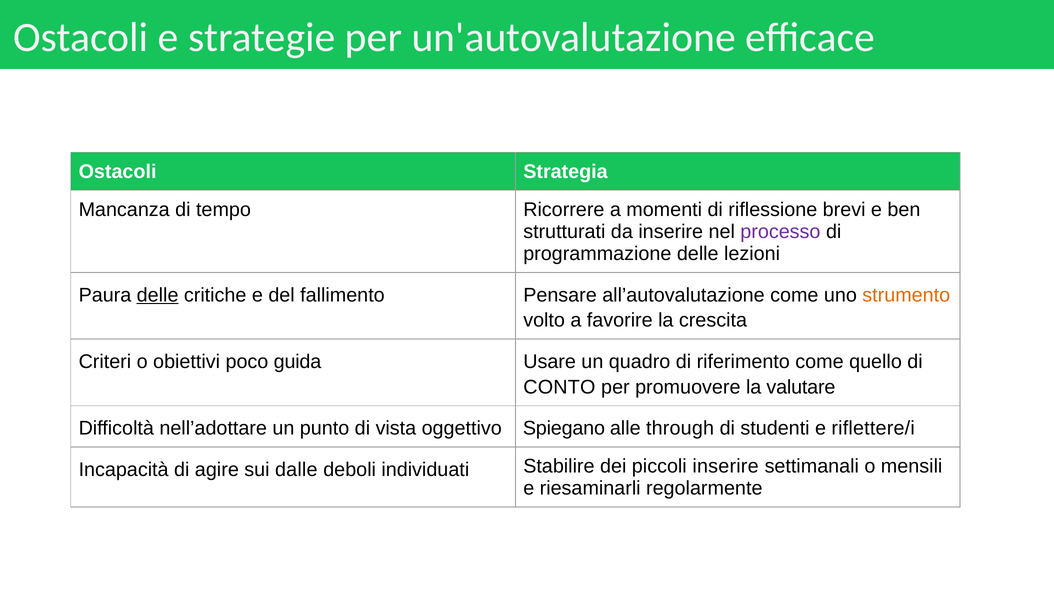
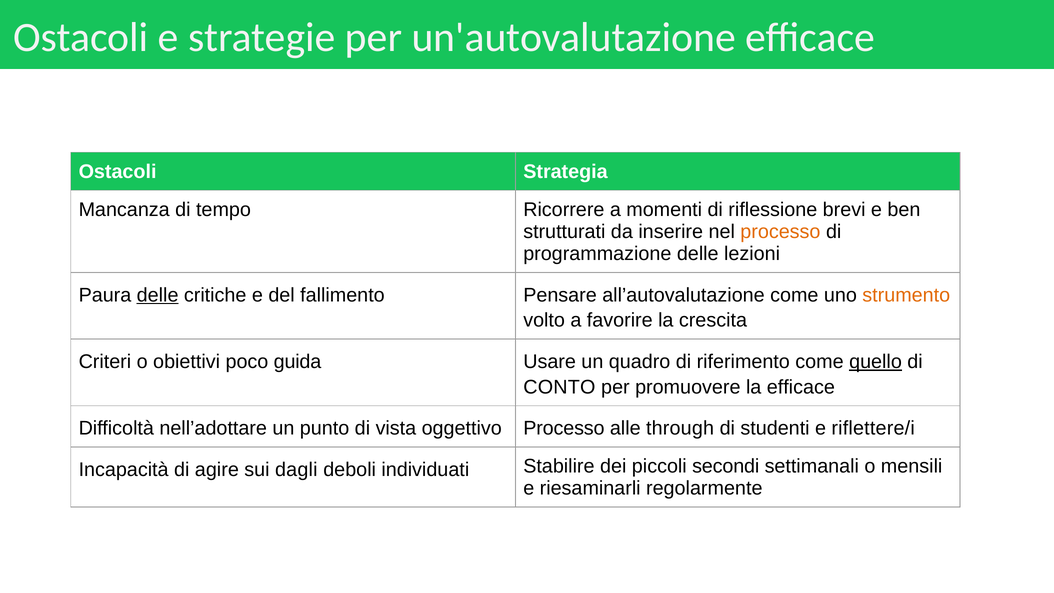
processo at (780, 232) colour: purple -> orange
quello underline: none -> present
la valutare: valutare -> efficace
oggettivo Spiegano: Spiegano -> Processo
dalle: dalle -> dagli
piccoli inserire: inserire -> secondi
